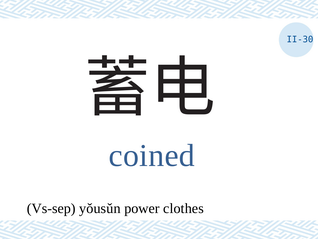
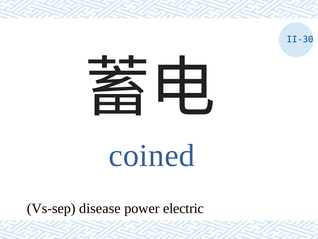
yǒusǔn: yǒusǔn -> disease
clothes: clothes -> electric
